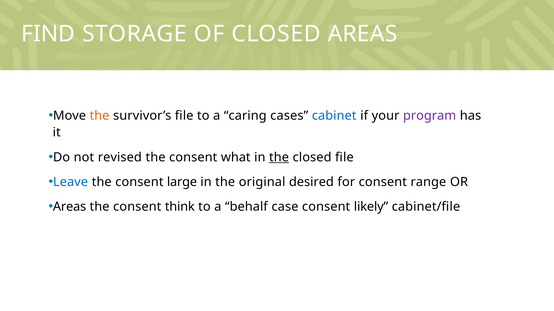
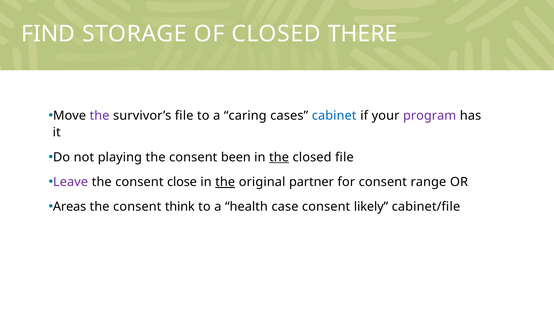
CLOSED AREAS: AREAS -> THERE
the at (99, 116) colour: orange -> purple
revised: revised -> playing
what: what -> been
Leave colour: blue -> purple
large: large -> close
the at (225, 182) underline: none -> present
desired: desired -> partner
behalf: behalf -> health
